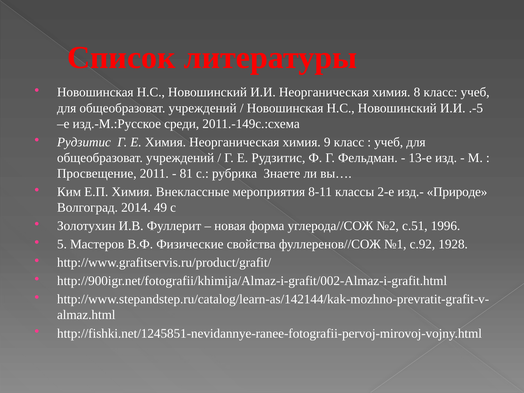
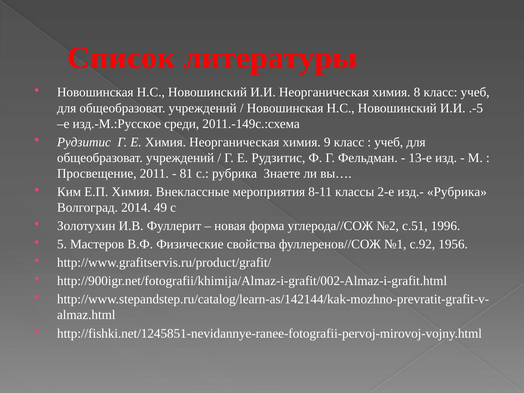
изд.- Природе: Природе -> Рубрика
1928: 1928 -> 1956
